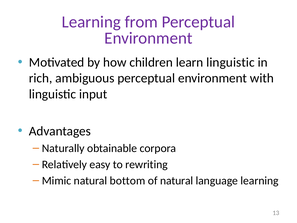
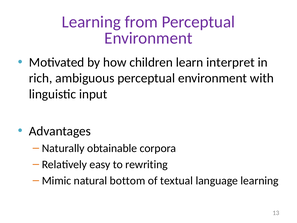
learn linguistic: linguistic -> interpret
of natural: natural -> textual
